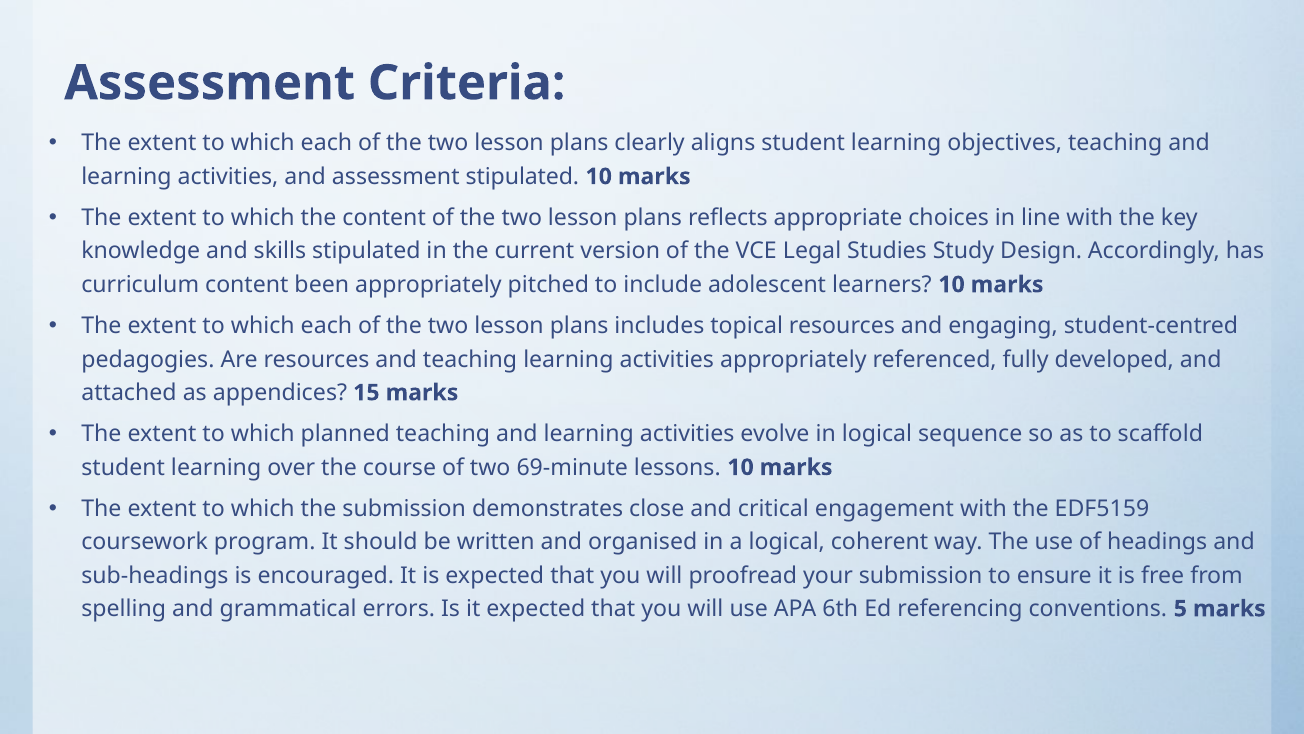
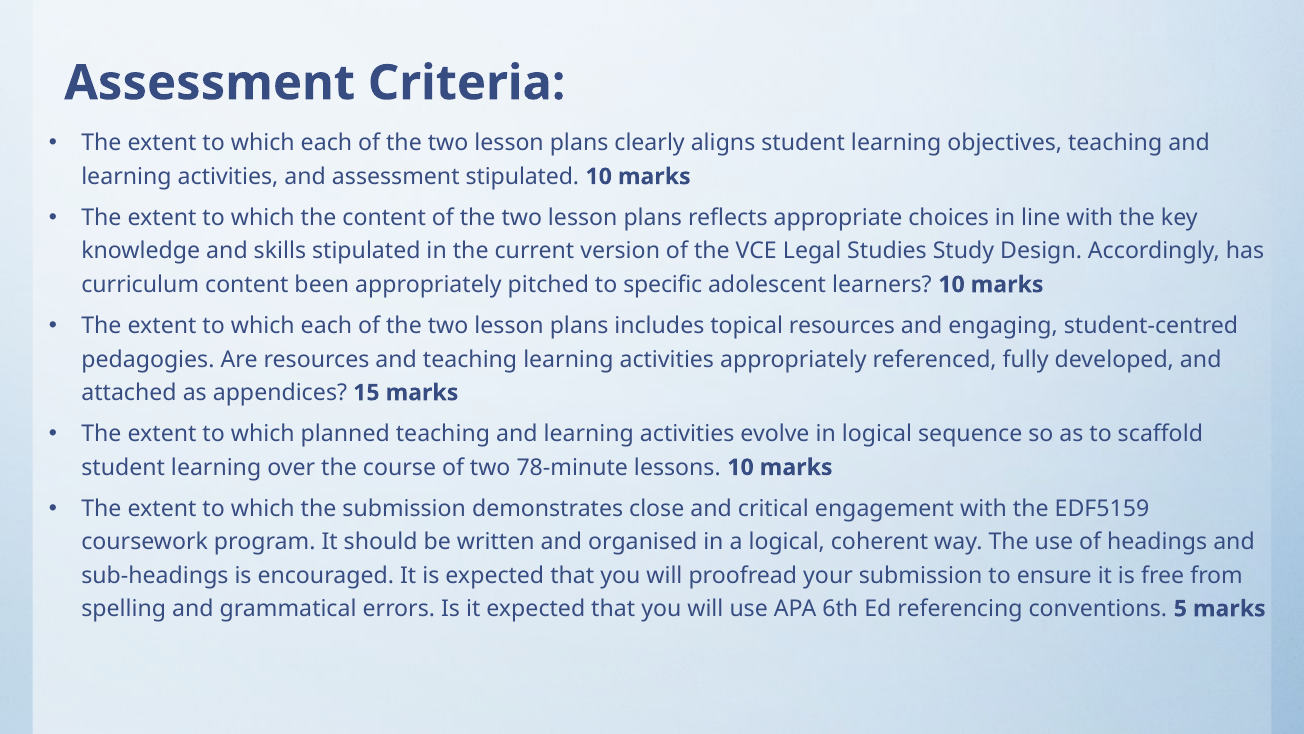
include: include -> specific
69-minute: 69-minute -> 78-minute
